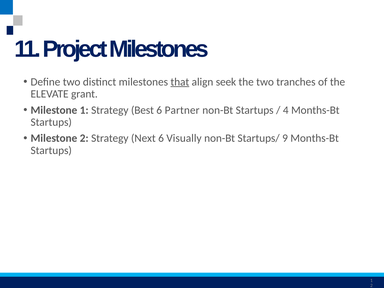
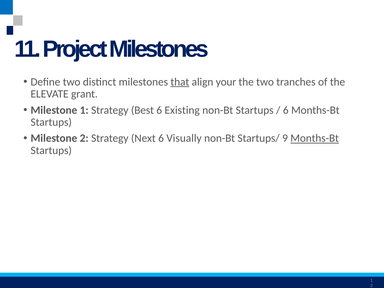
seek: seek -> your
Partner: Partner -> Existing
4 at (286, 110): 4 -> 6
Months-Bt at (315, 138) underline: none -> present
